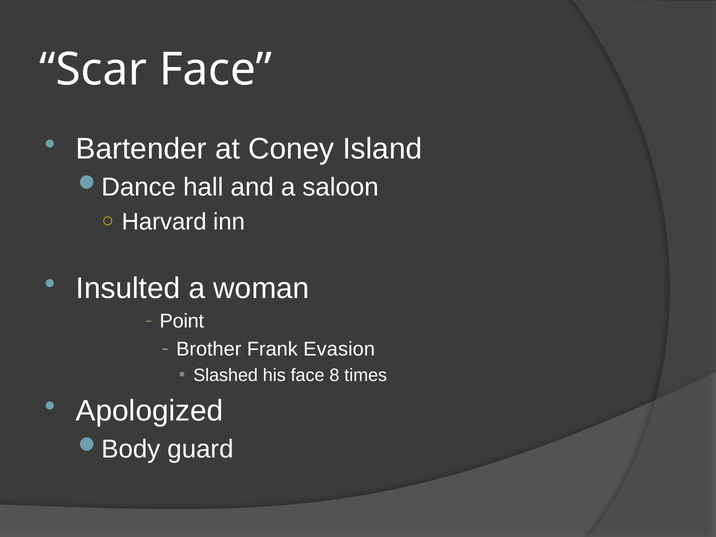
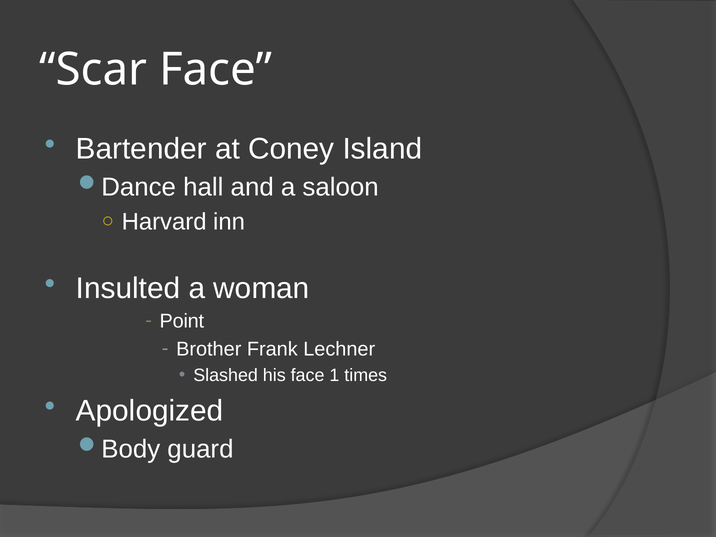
Evasion: Evasion -> Lechner
8: 8 -> 1
